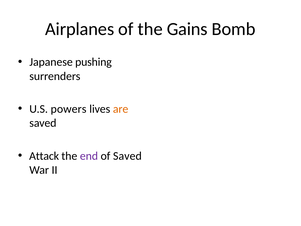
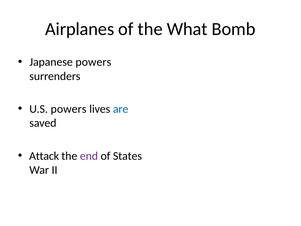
Gains: Gains -> What
Japanese pushing: pushing -> powers
are colour: orange -> blue
of Saved: Saved -> States
